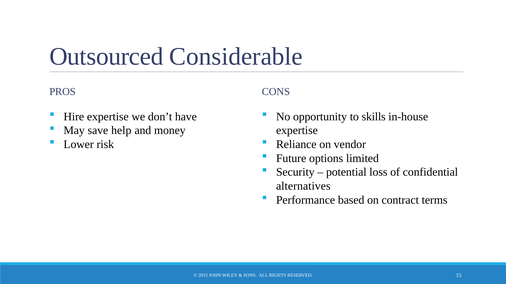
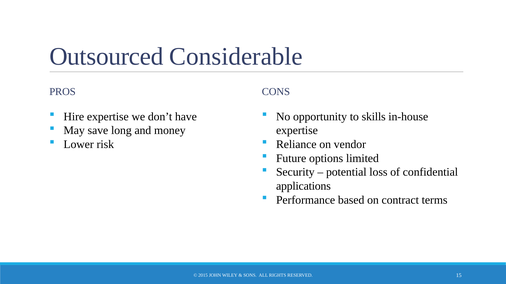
help: help -> long
alternatives: alternatives -> applications
